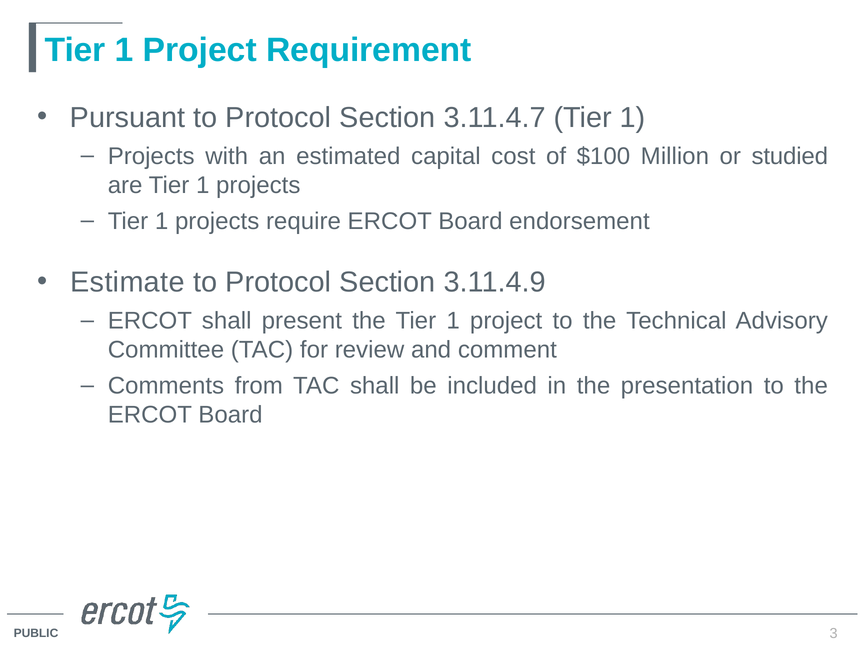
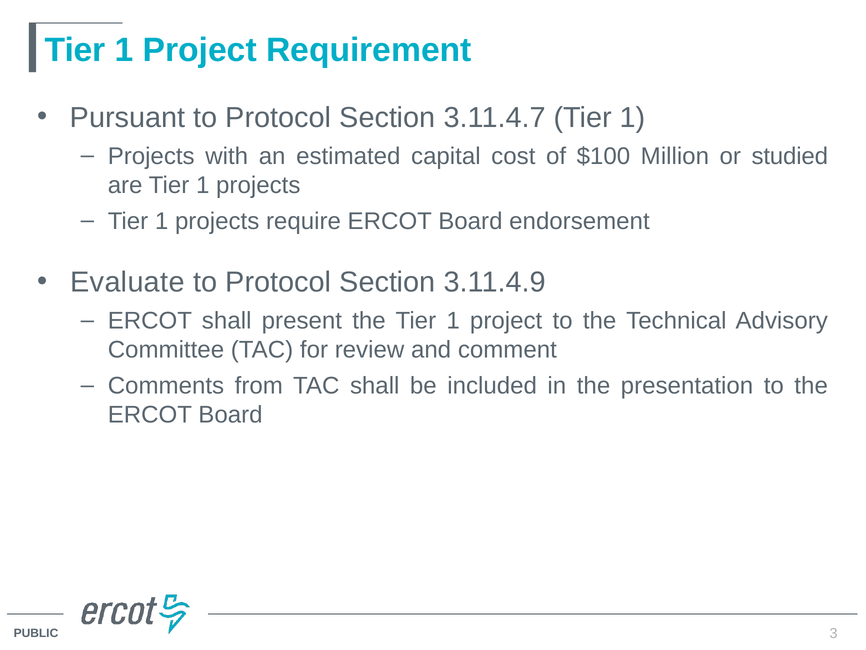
Estimate: Estimate -> Evaluate
